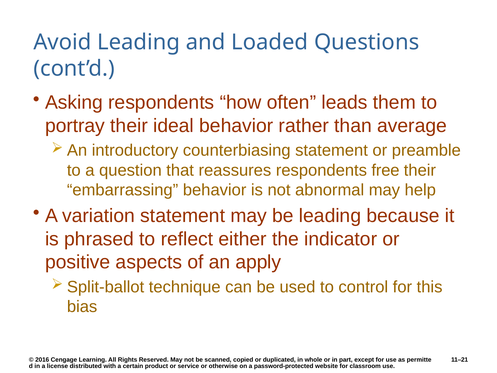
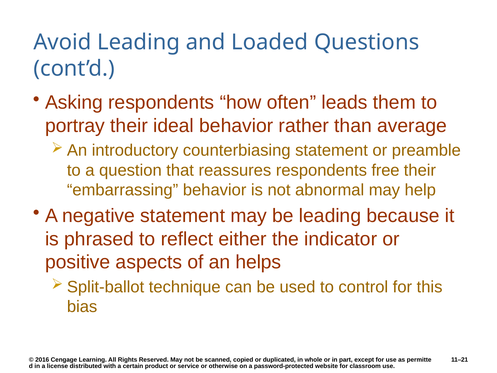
variation: variation -> negative
apply: apply -> helps
